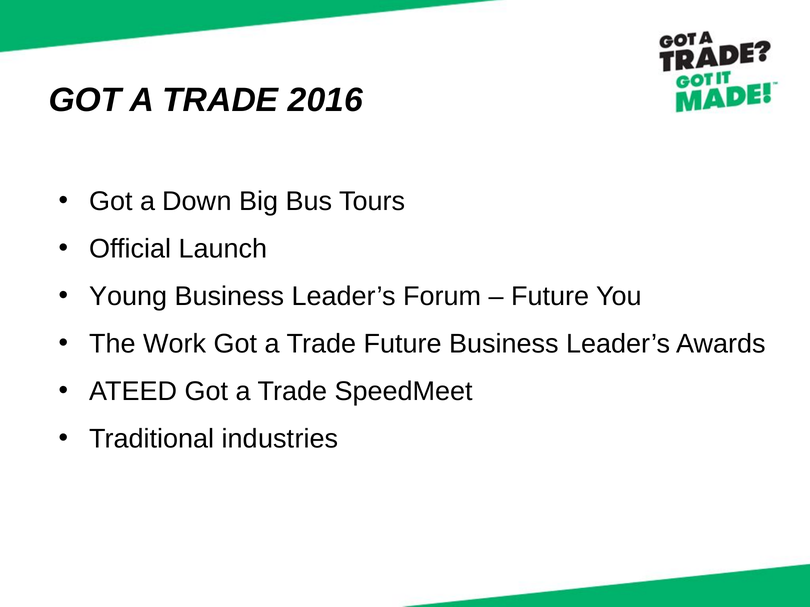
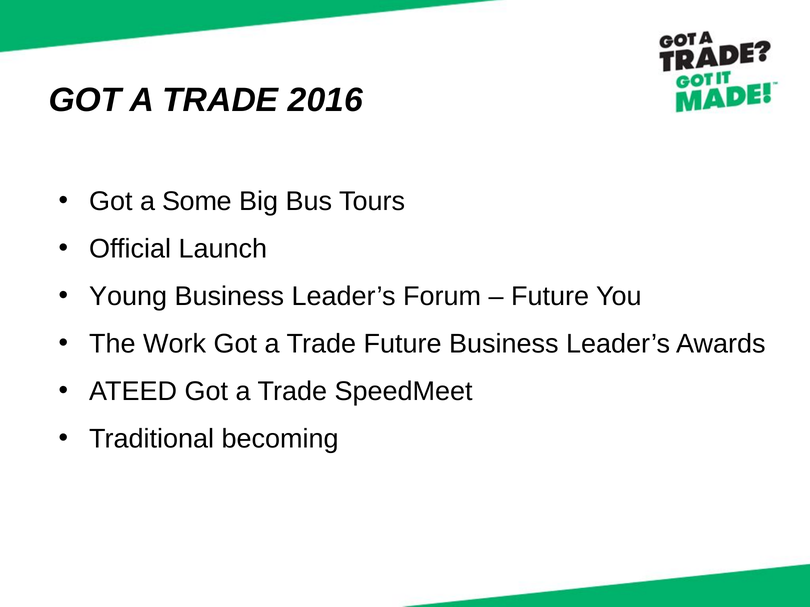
Down: Down -> Some
industries: industries -> becoming
